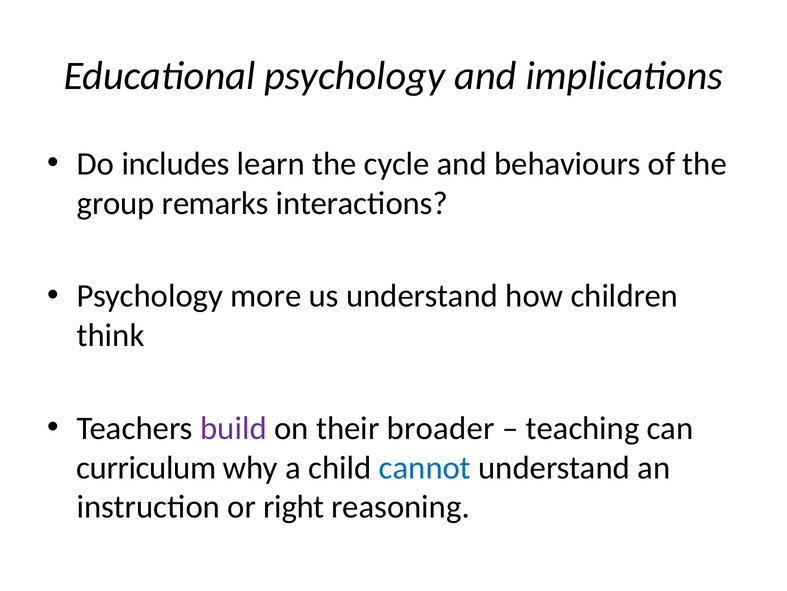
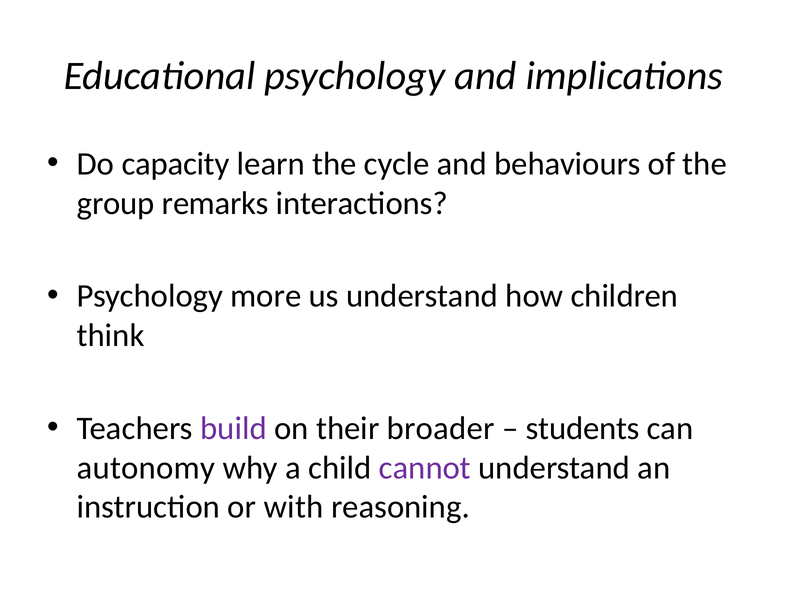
includes: includes -> capacity
teaching: teaching -> students
curriculum: curriculum -> autonomy
cannot colour: blue -> purple
right: right -> with
